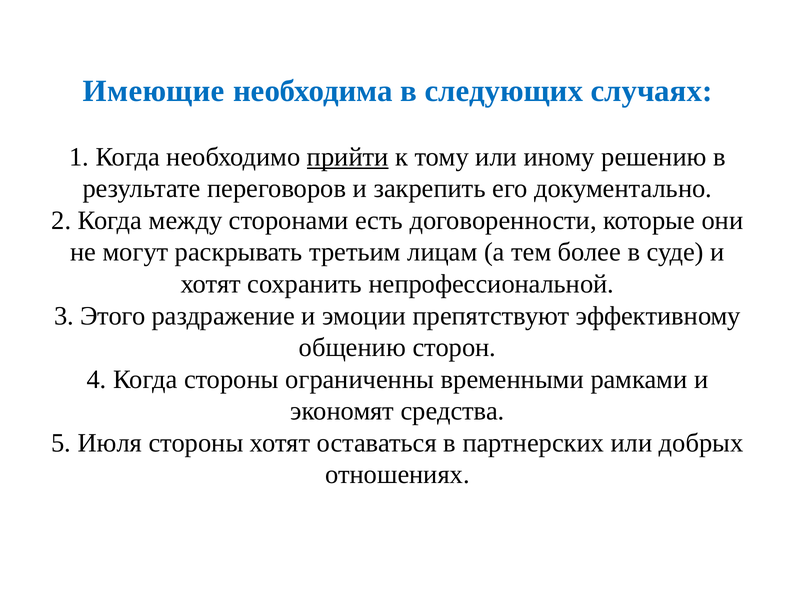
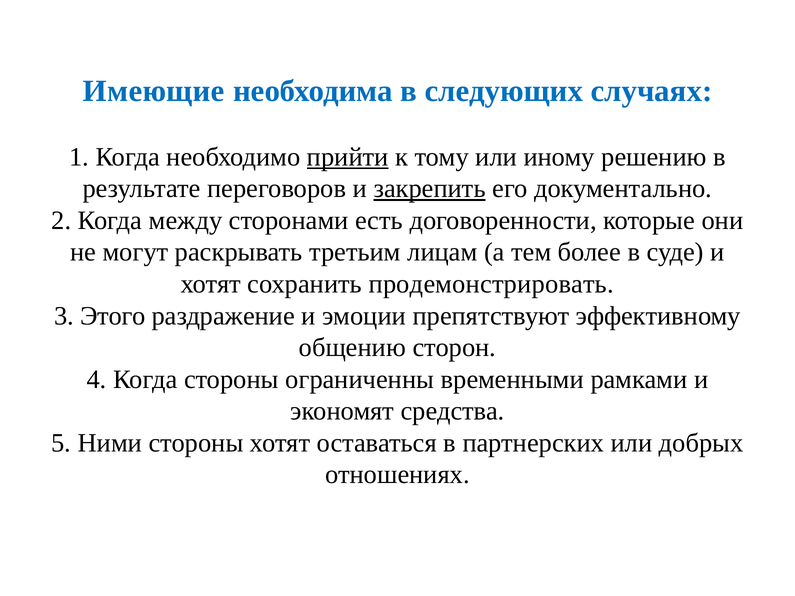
закрепить underline: none -> present
непрофессиональной: непрофессиональной -> продемонстрировать
Июля: Июля -> Ними
